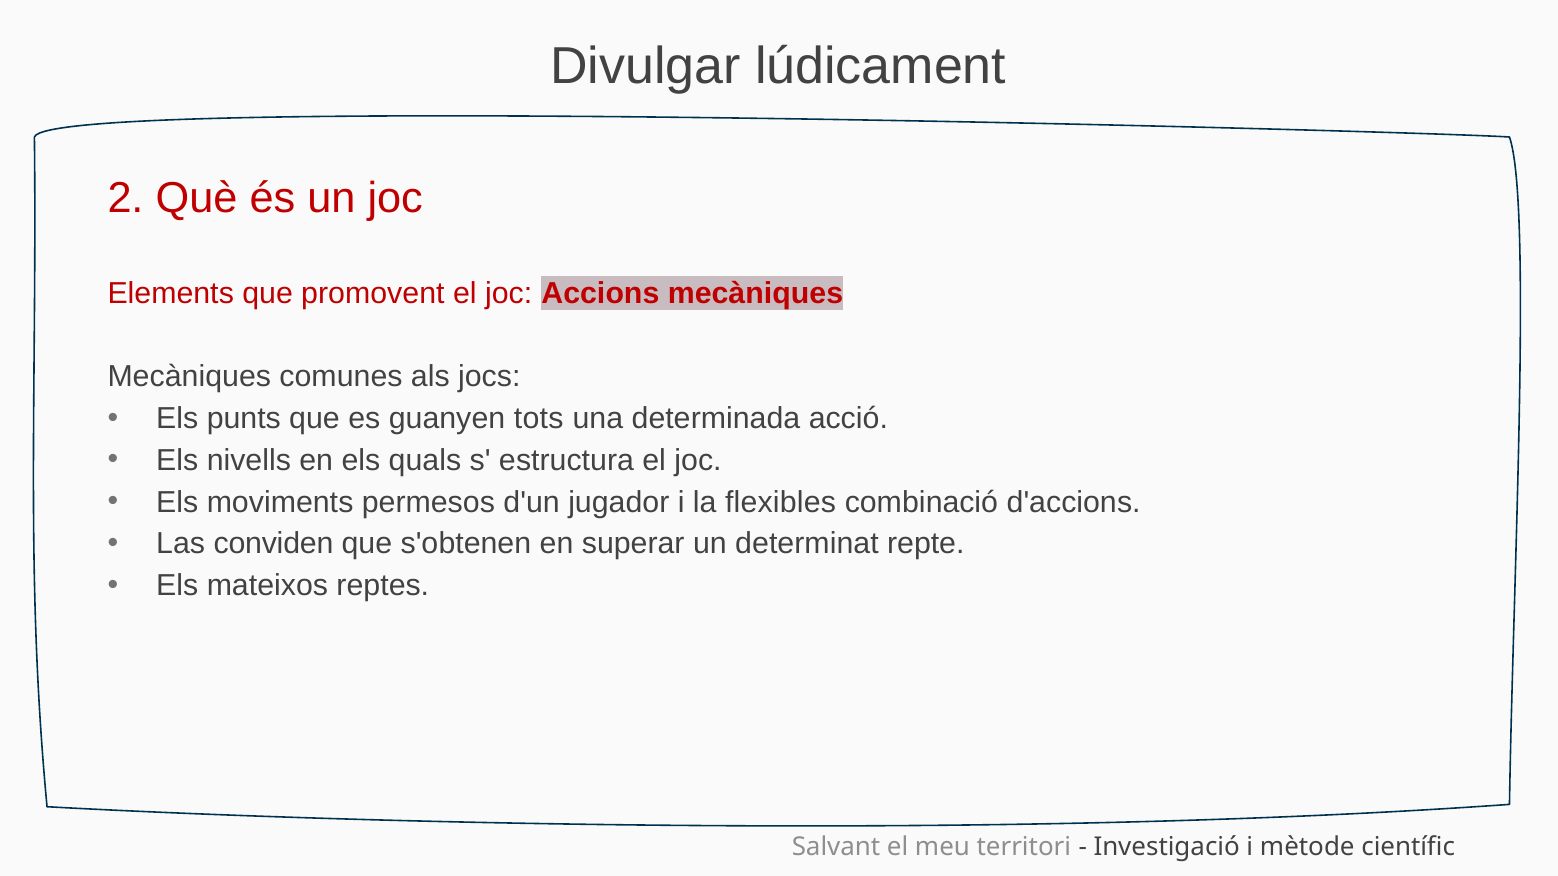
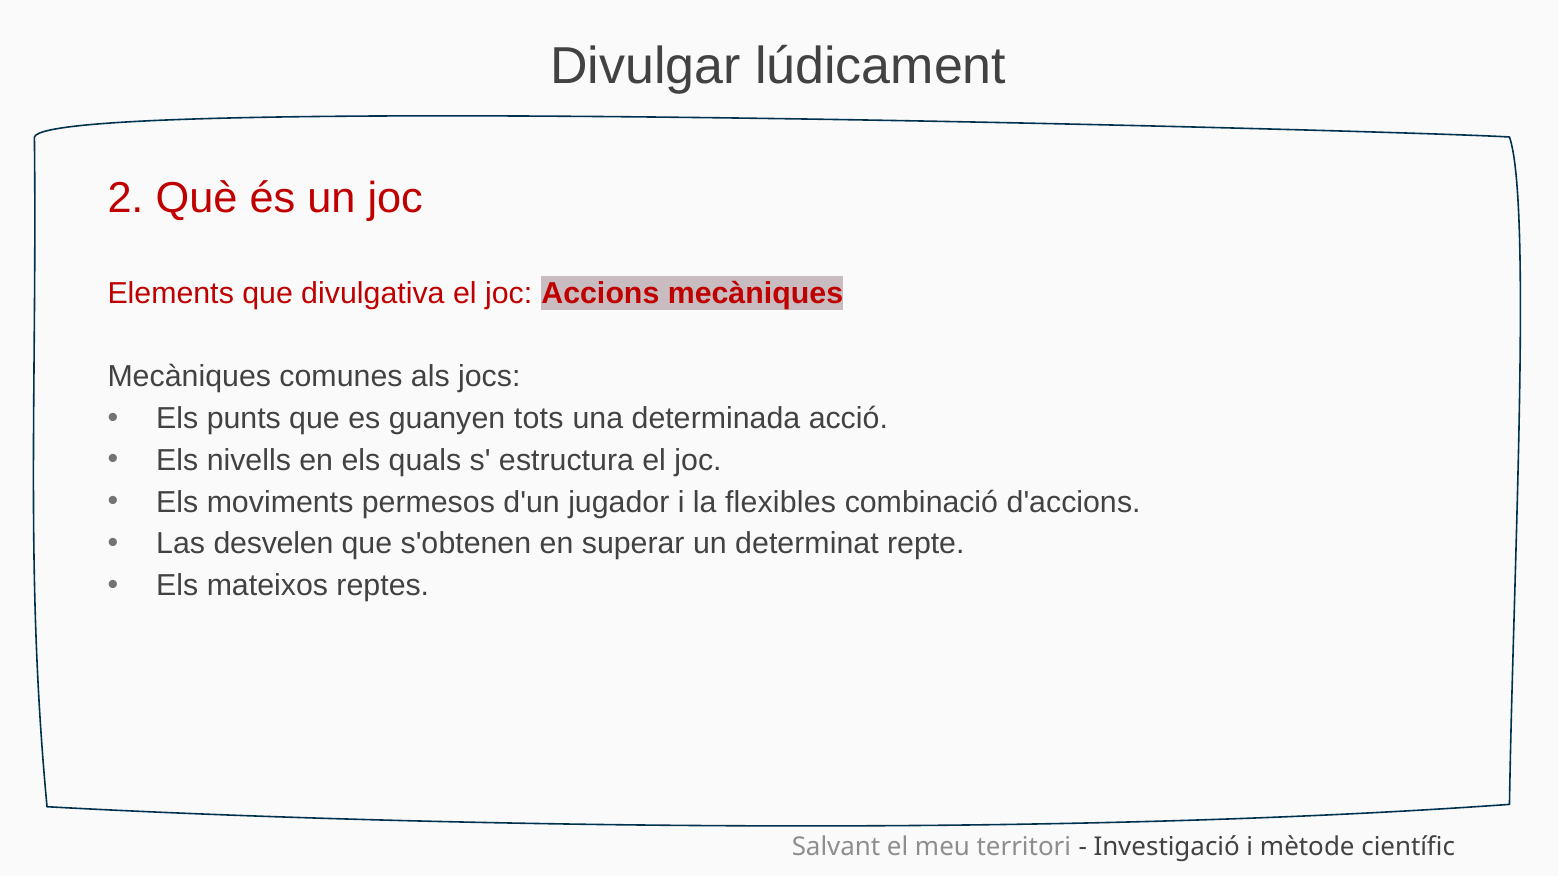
promovent: promovent -> divulgativa
conviden: conviden -> desvelen
